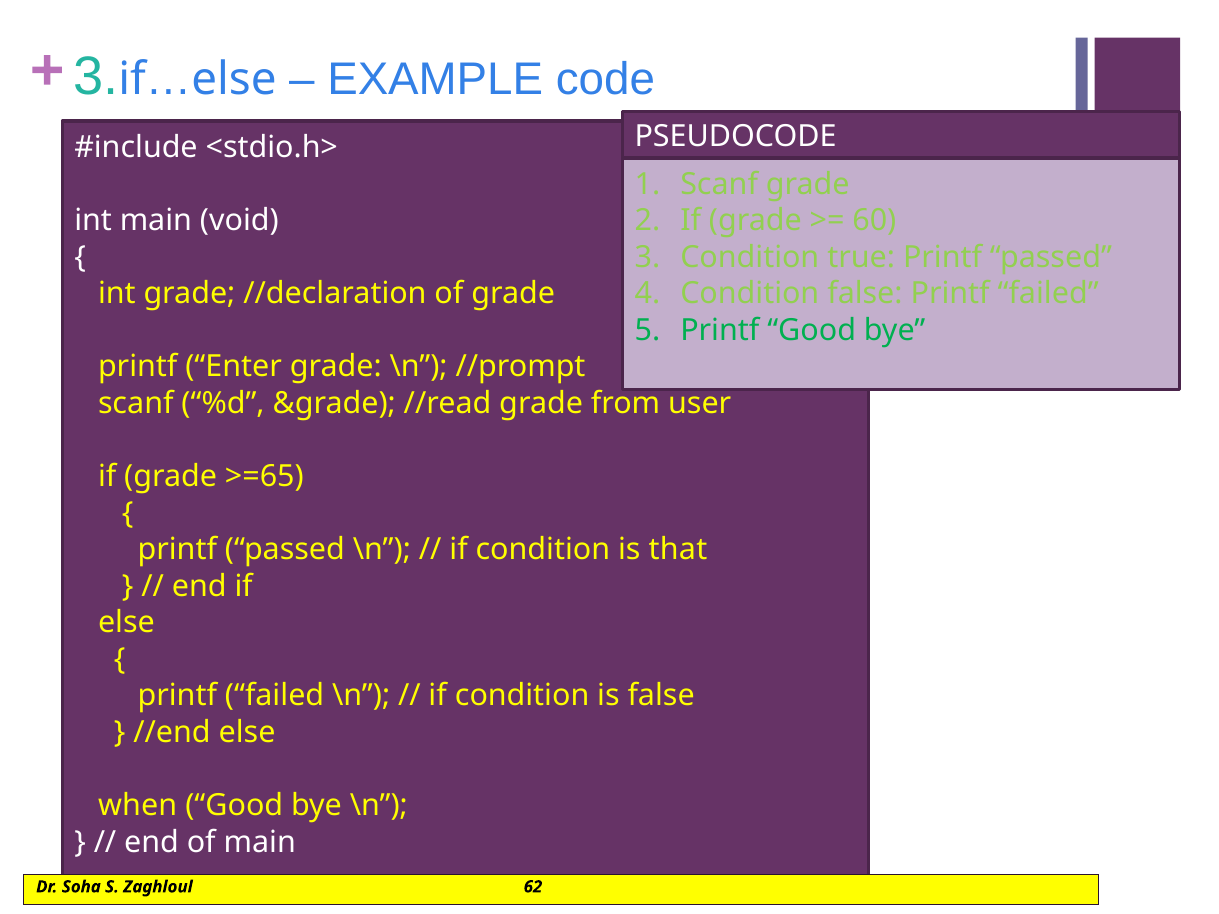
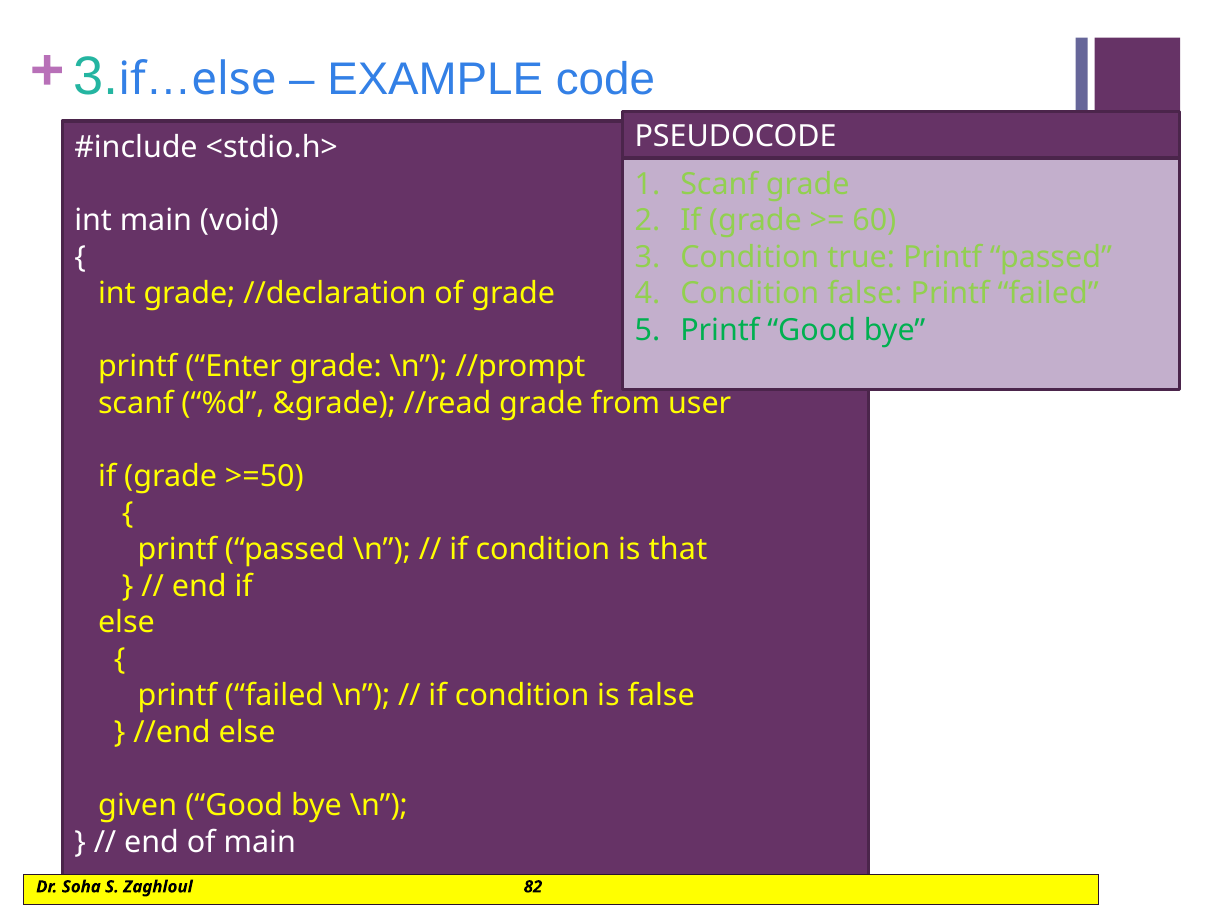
>=65: >=65 -> >=50
when: when -> given
62: 62 -> 82
